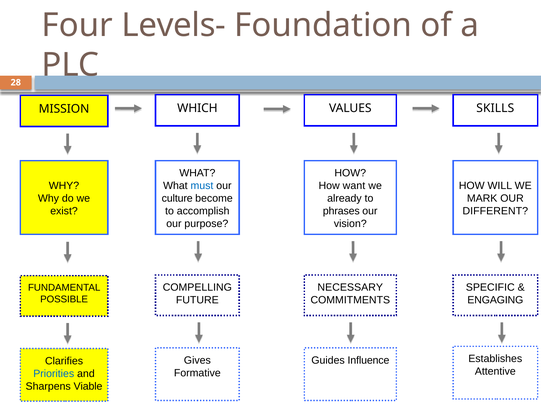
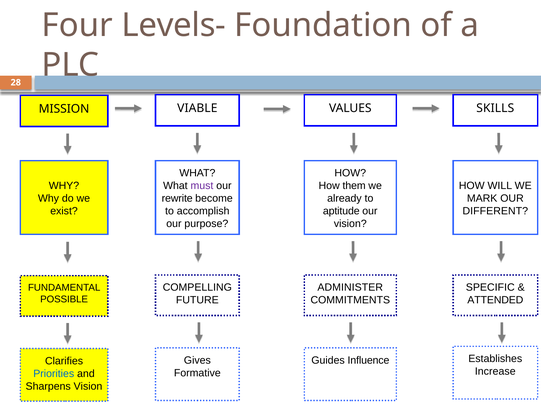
WHICH: WHICH -> VIABLE
must colour: blue -> purple
want: want -> them
culture: culture -> rewrite
phrases: phrases -> aptitude
NECESSARY: NECESSARY -> ADMINISTER
ENGAGING: ENGAGING -> ATTENDED
Attentive: Attentive -> Increase
Sharpens Viable: Viable -> Vision
